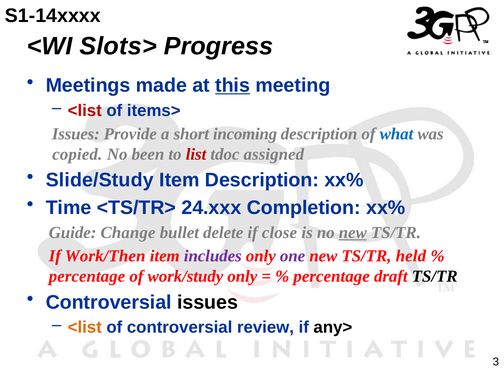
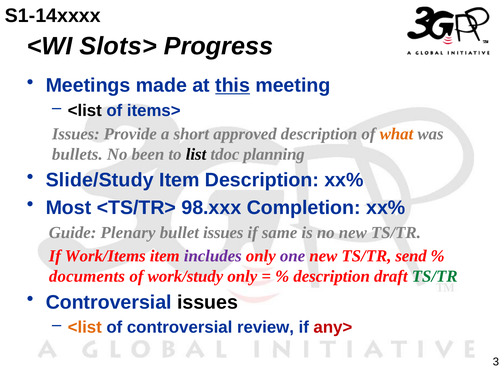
<list at (85, 110) colour: red -> black
incoming: incoming -> approved
what colour: blue -> orange
copied: copied -> bullets
list colour: red -> black
assigned: assigned -> planning
Time: Time -> Most
24.xxx: 24.xxx -> 98.xxx
Change: Change -> Plenary
bullet delete: delete -> issues
close: close -> same
new at (353, 233) underline: present -> none
Work/Then: Work/Then -> Work/Items
held: held -> send
percentage at (87, 276): percentage -> documents
percentage at (332, 276): percentage -> description
TS/TR at (435, 276) colour: black -> green
any> colour: black -> red
